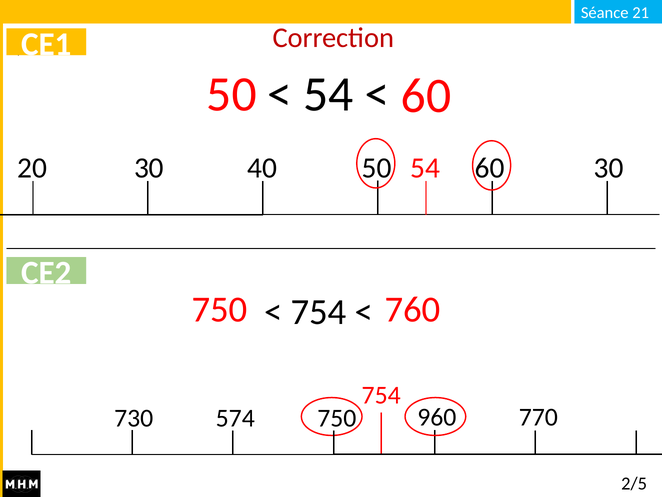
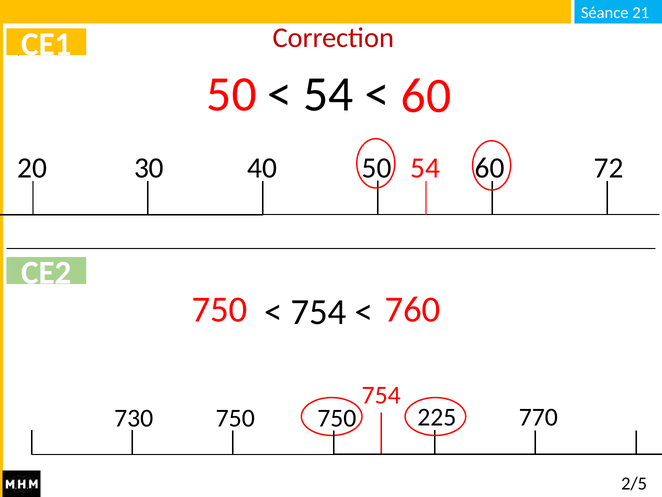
60 30: 30 -> 72
730 574: 574 -> 750
960: 960 -> 225
